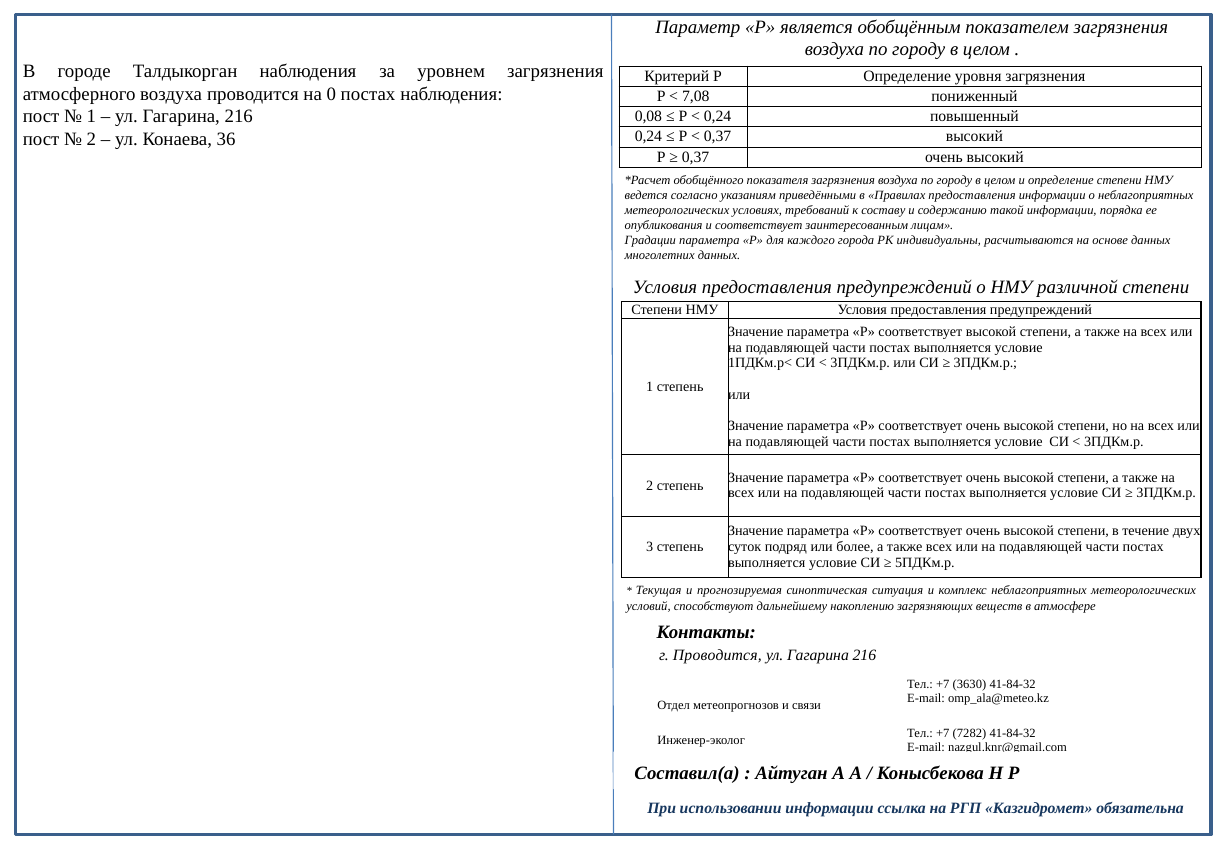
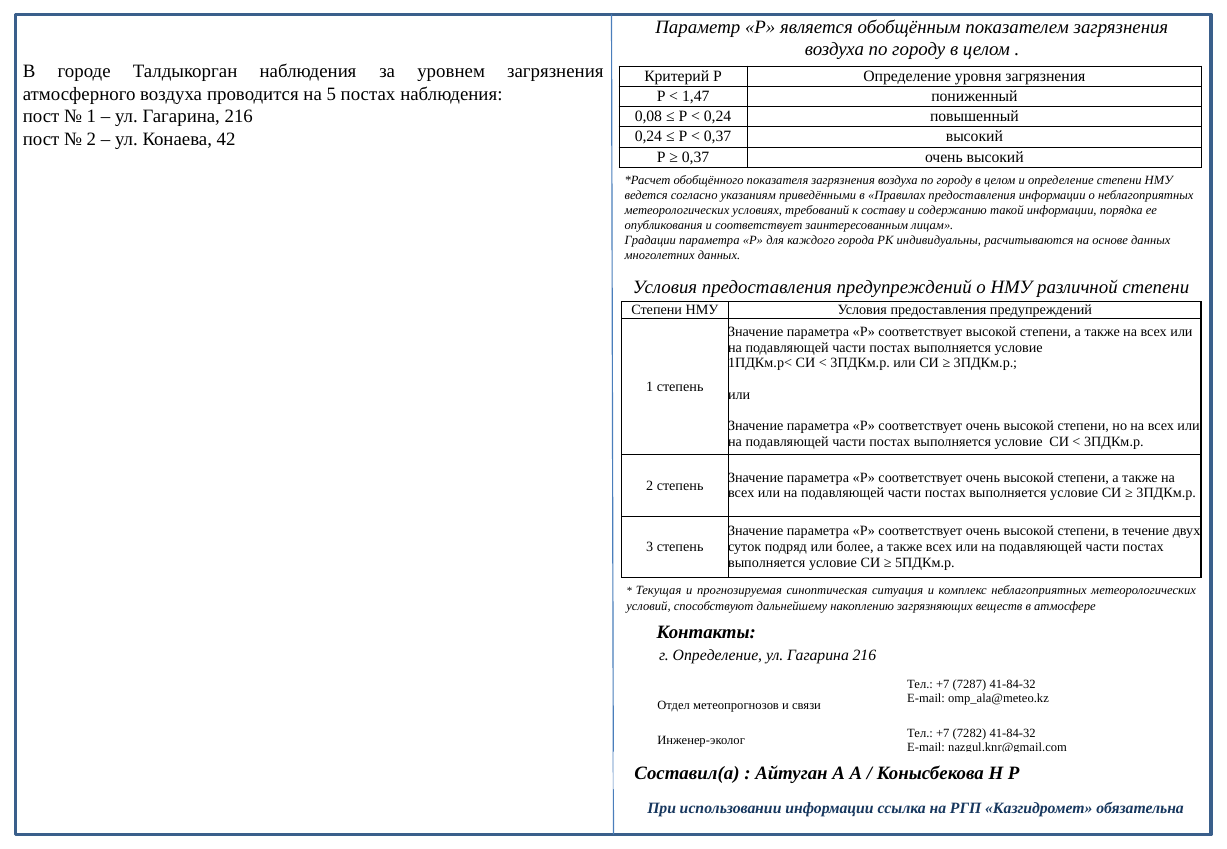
0: 0 -> 5
7,08: 7,08 -> 1,47
36: 36 -> 42
г Проводится: Проводится -> Определение
3630: 3630 -> 7287
